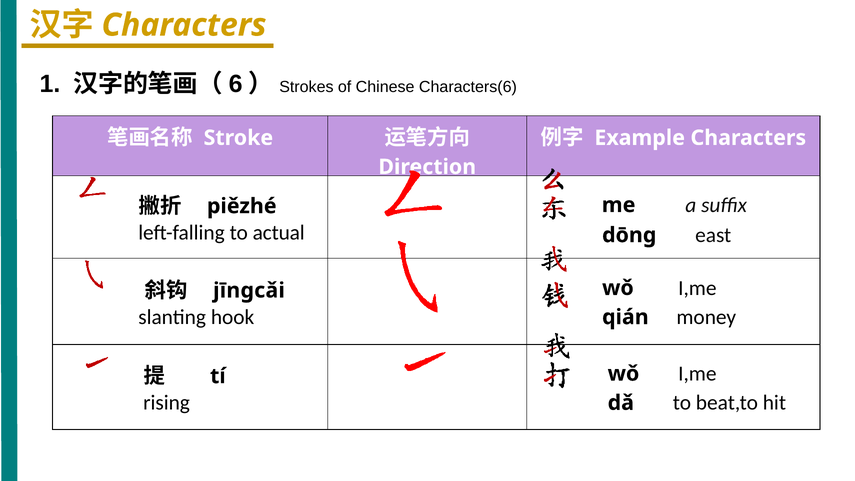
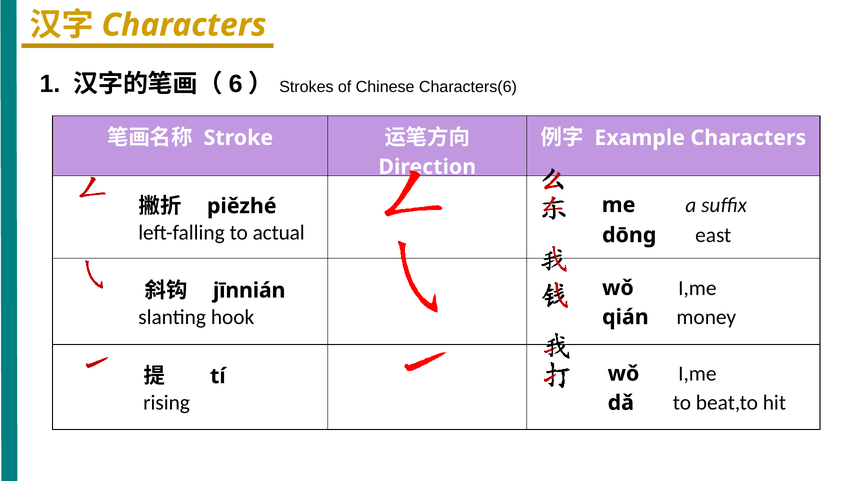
jīnɡcǎi: jīnɡcǎi -> jīnnián
